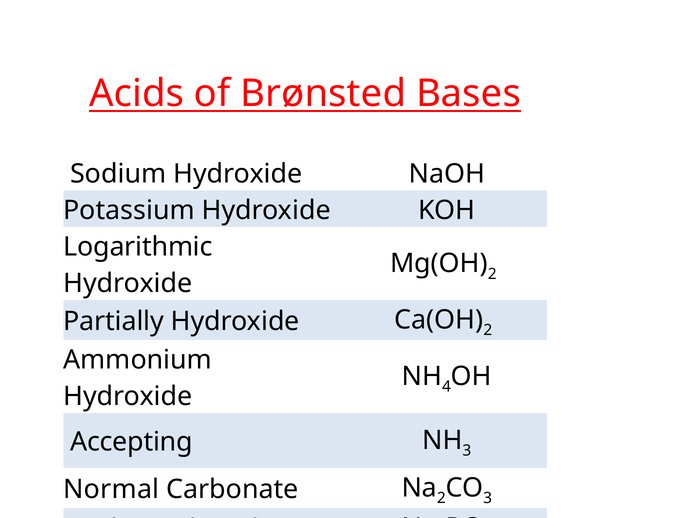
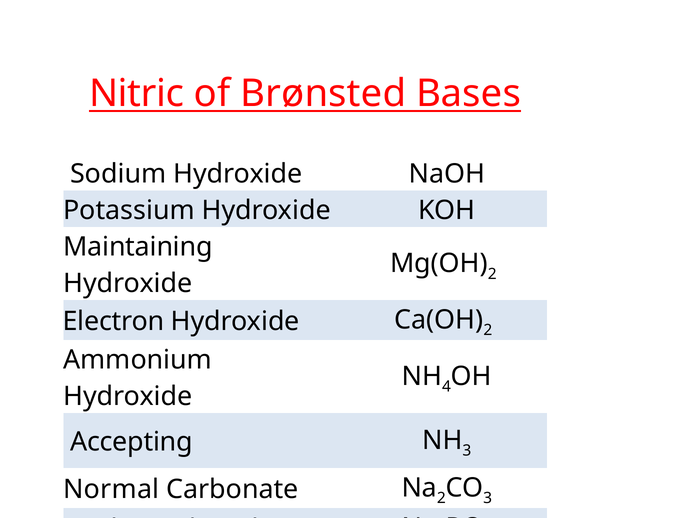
Acids: Acids -> Nitric
Logarithmic: Logarithmic -> Maintaining
Partially: Partially -> Electron
